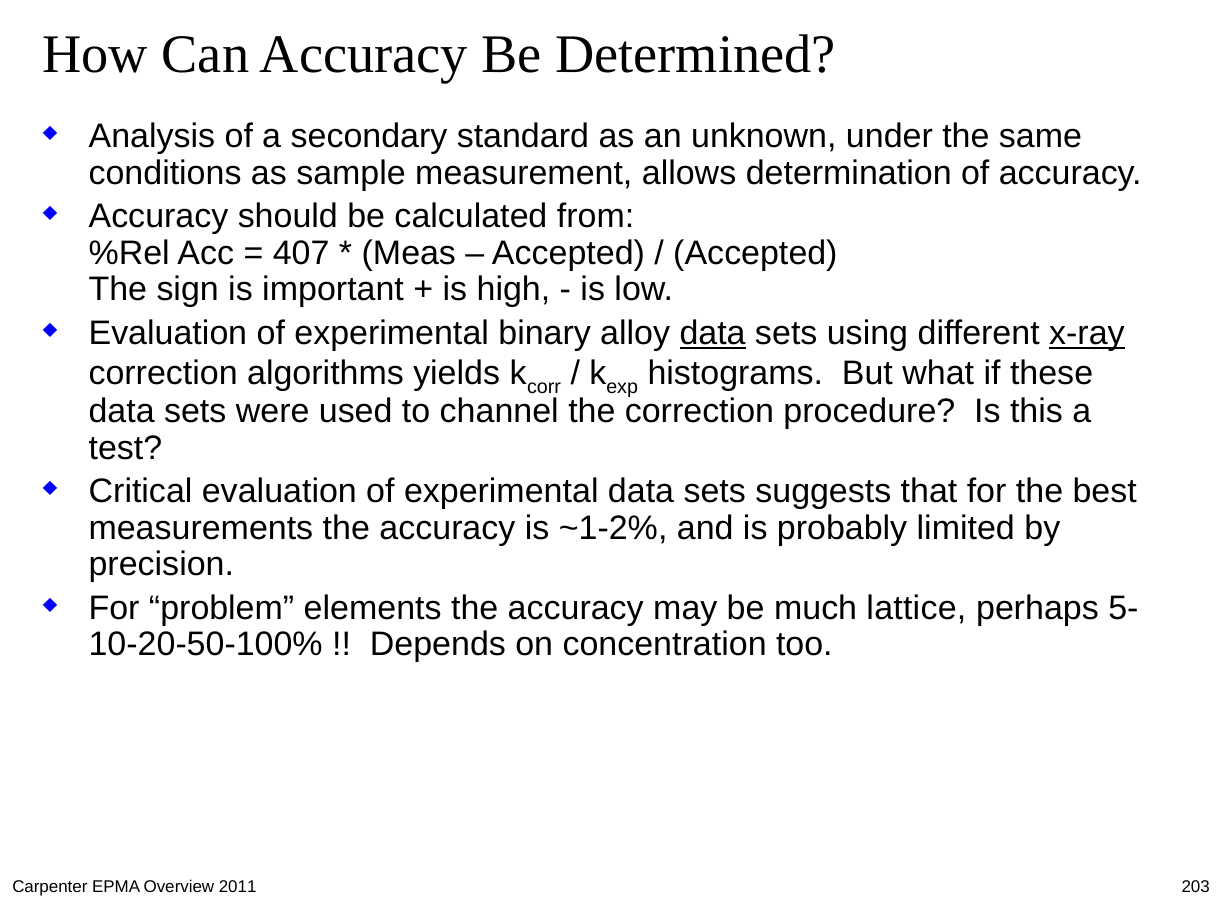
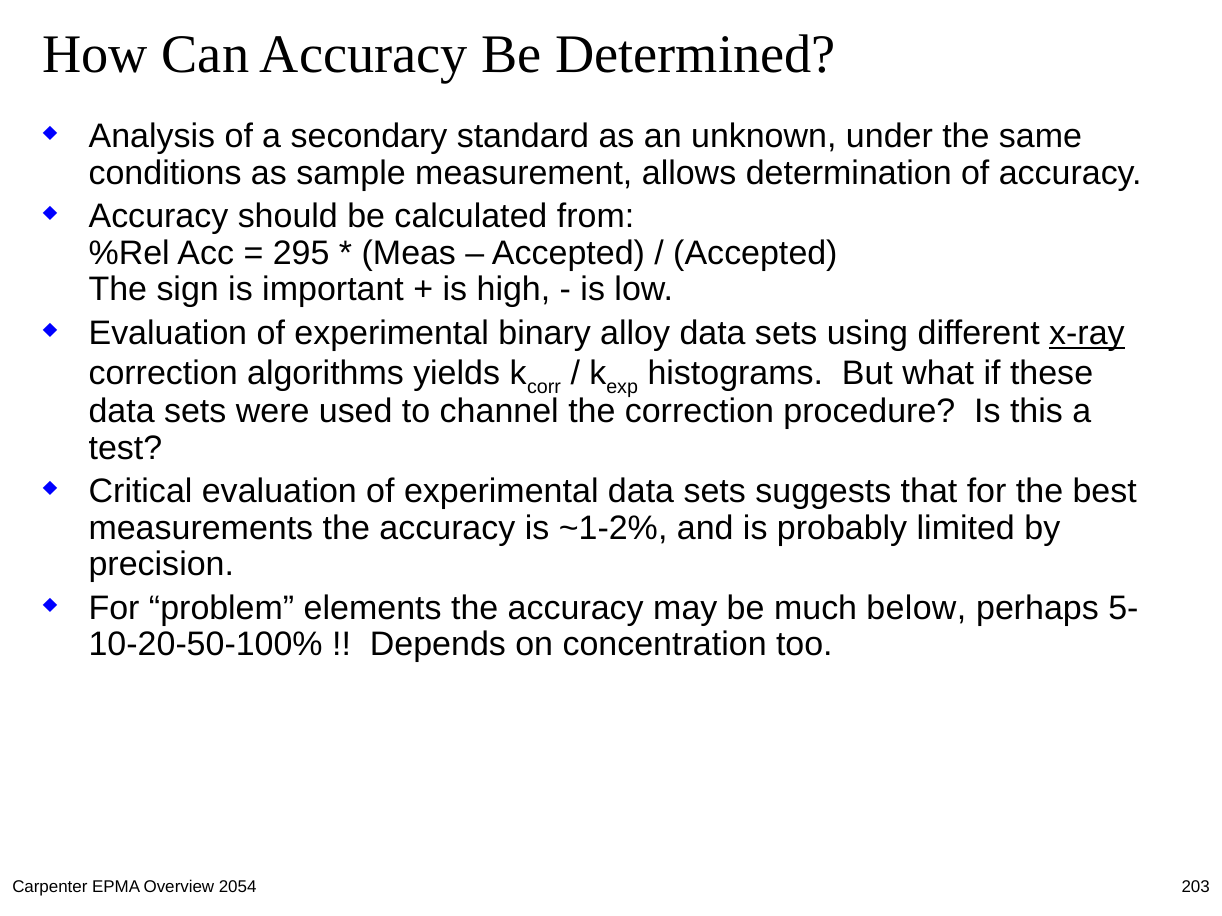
407: 407 -> 295
data at (713, 333) underline: present -> none
lattice: lattice -> below
2011: 2011 -> 2054
